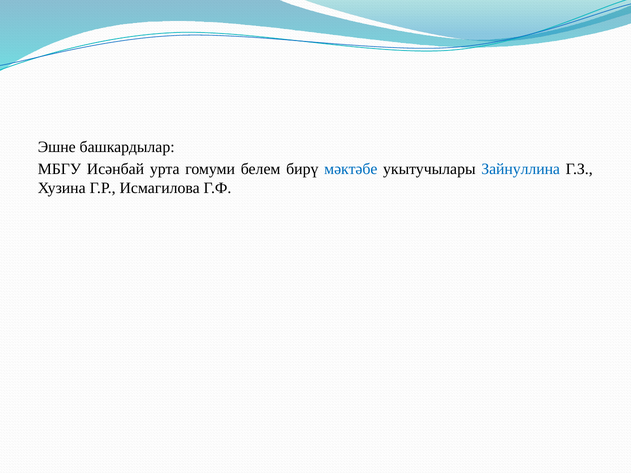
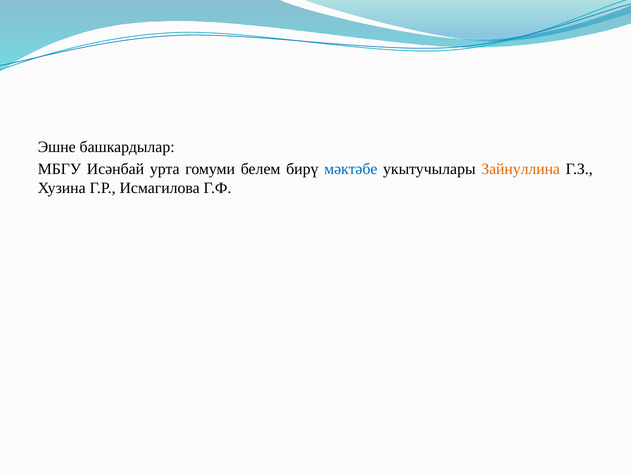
Зайнуллина colour: blue -> orange
